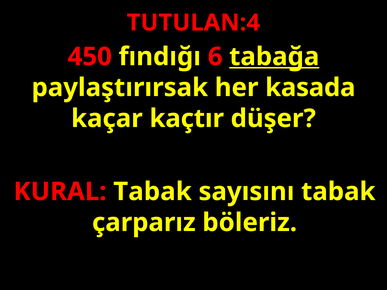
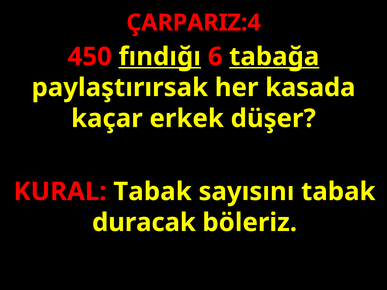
TUTULAN:4: TUTULAN:4 -> ÇARPARIZ:4
fındığı underline: none -> present
kaçtır: kaçtır -> erkek
çarparız: çarparız -> duracak
